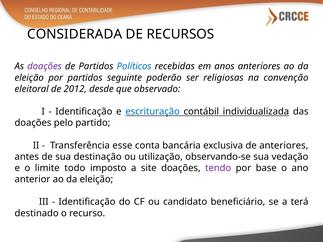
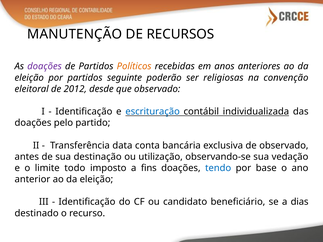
CONSIDERADA: CONSIDERADA -> MANUTENÇÃO
Políticos colour: blue -> orange
esse: esse -> data
de anteriores: anteriores -> observado
site: site -> fins
tendo colour: purple -> blue
terá: terá -> dias
